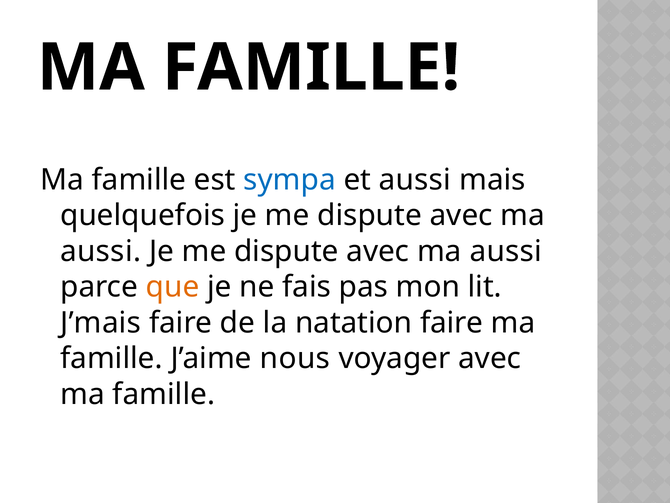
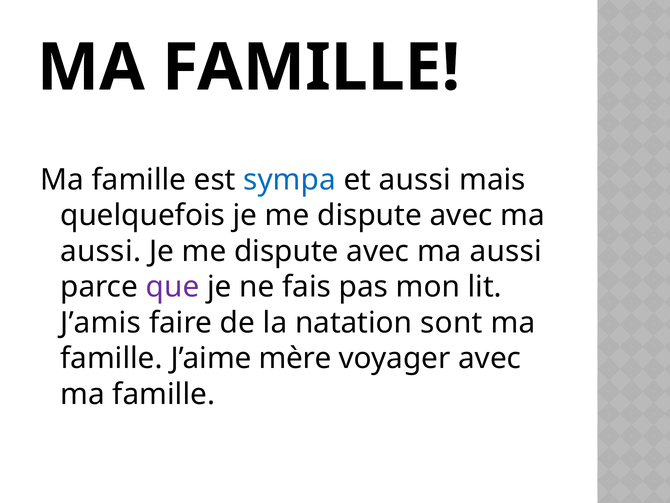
que colour: orange -> purple
J’mais: J’mais -> J’amis
natation faire: faire -> sont
nous: nous -> mère
